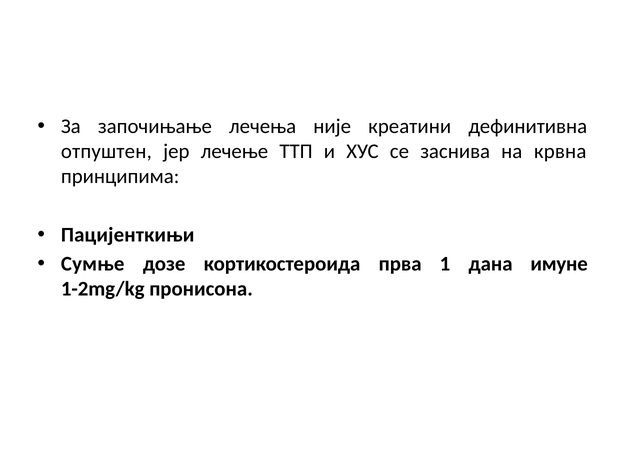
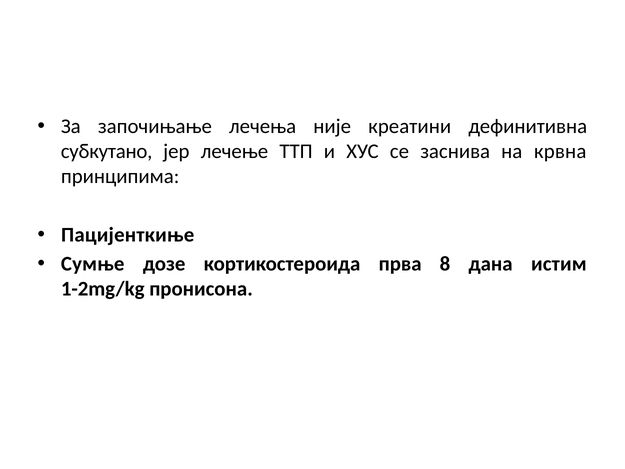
отпуштен: отпуштен -> субкутано
Пацијенткињи: Пацијенткињи -> Пацијенткиње
1: 1 -> 8
имуне: имуне -> истим
